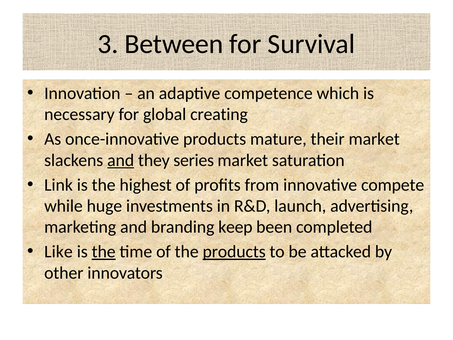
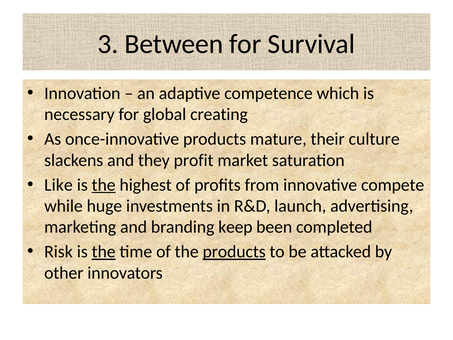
their market: market -> culture
and at (121, 160) underline: present -> none
series: series -> profit
Link: Link -> Like
the at (104, 185) underline: none -> present
Like: Like -> Risk
